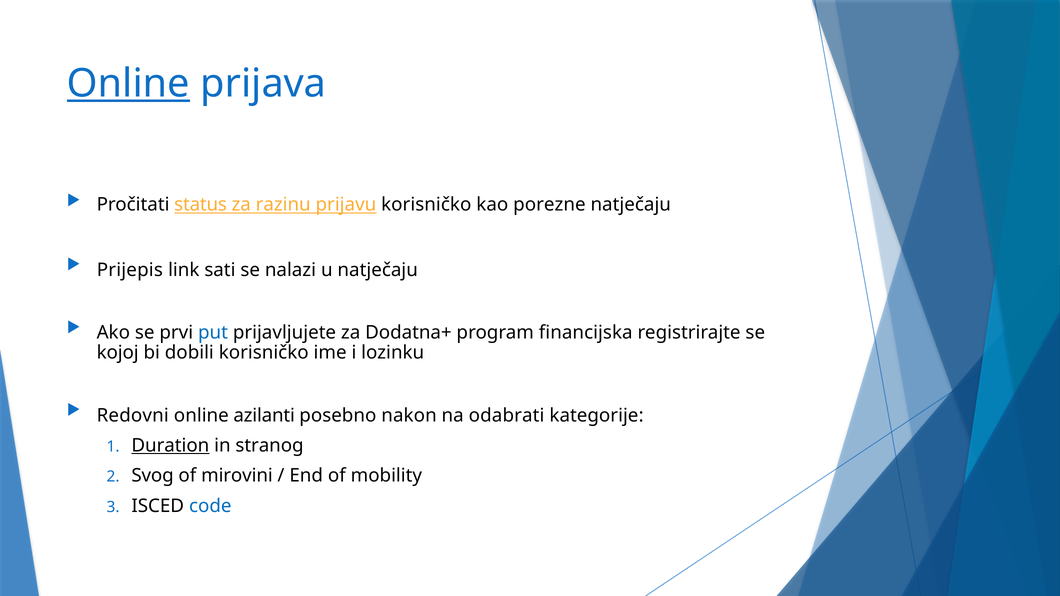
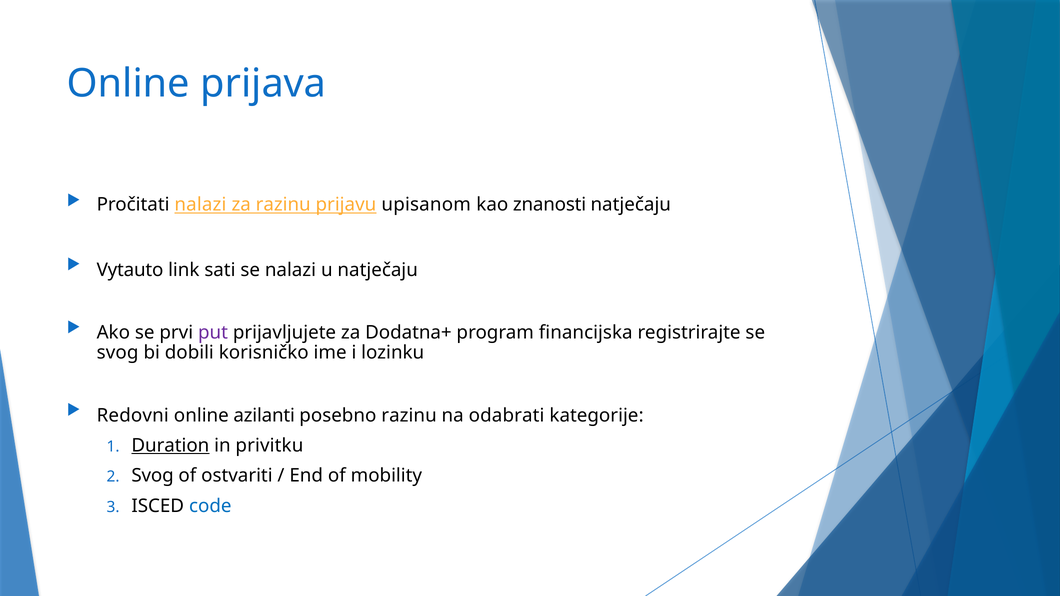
Online at (128, 84) underline: present -> none
Pročitati status: status -> nalazi
prijavu korisničko: korisničko -> upisanom
porezne: porezne -> znanosti
Prijepis: Prijepis -> Vytauto
put colour: blue -> purple
kojoj at (118, 353): kojoj -> svog
posebno nakon: nakon -> razinu
stranog: stranog -> privitku
mirovini: mirovini -> ostvariti
